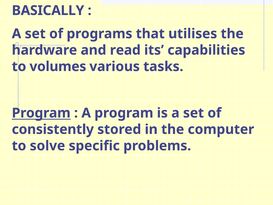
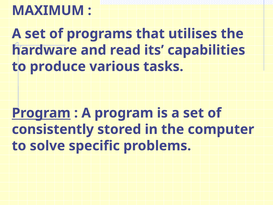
BASICALLY: BASICALLY -> MAXIMUM
volumes: volumes -> produce
